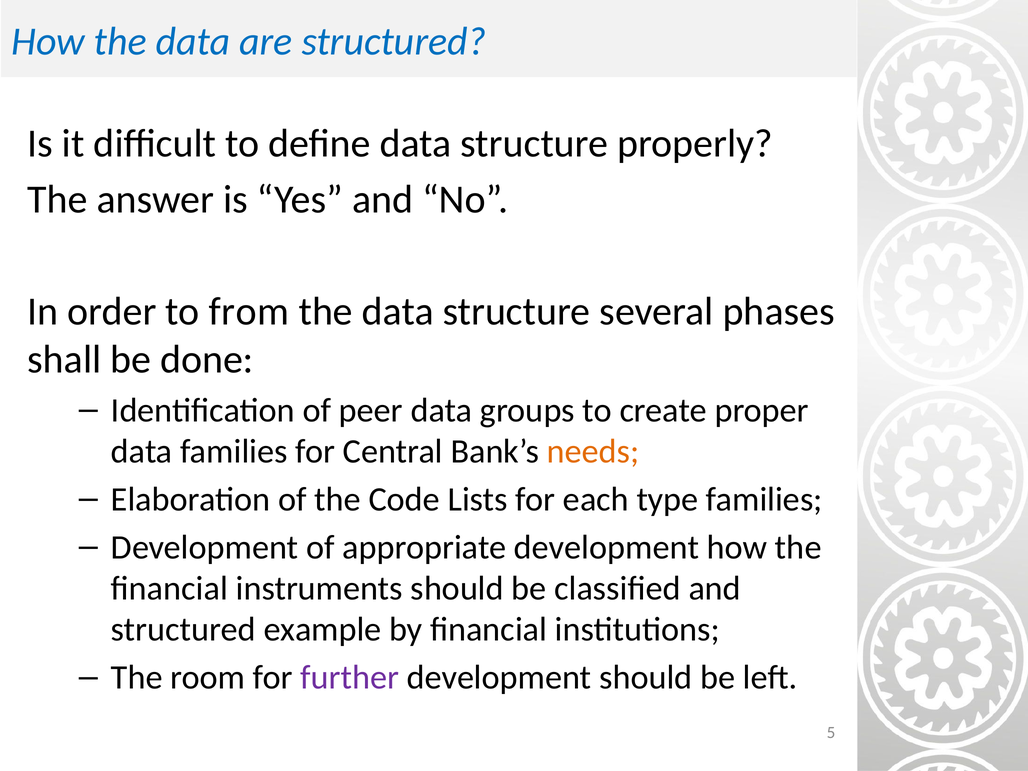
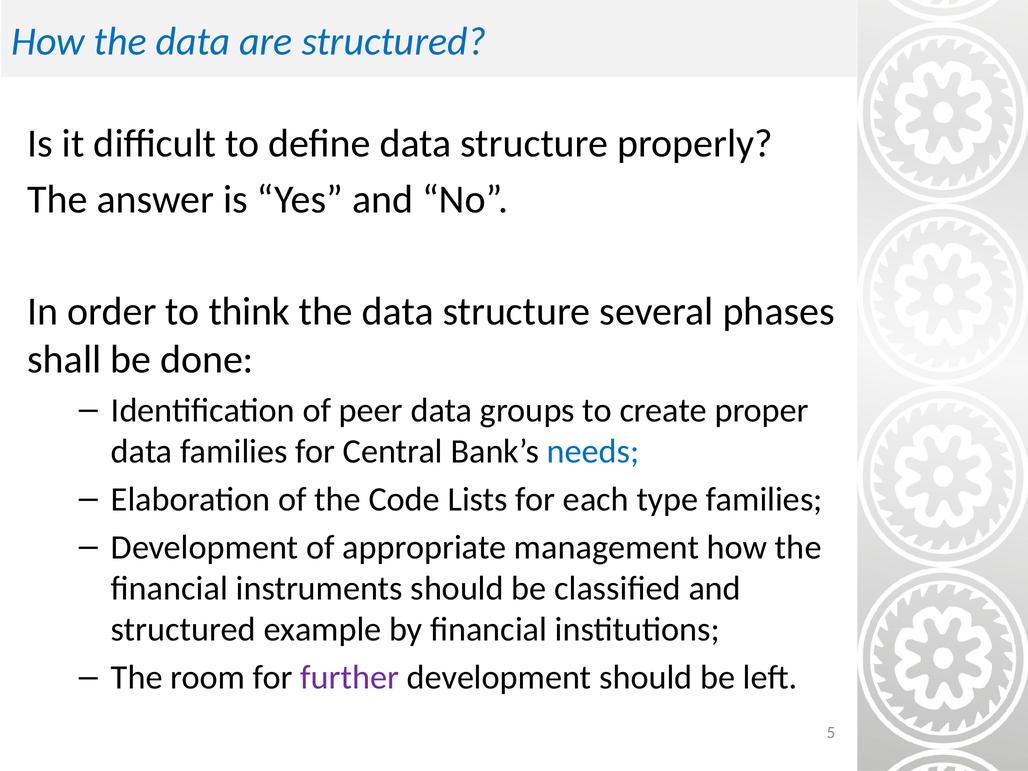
from: from -> think
needs colour: orange -> blue
appropriate development: development -> management
